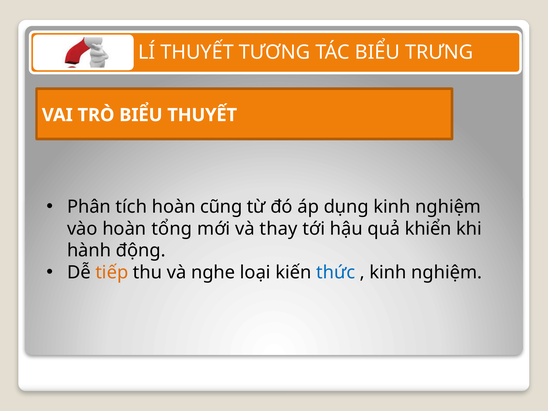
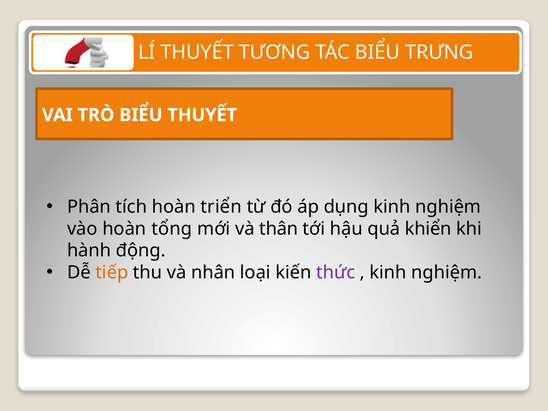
cũng: cũng -> triển
thay: thay -> thân
nghe: nghe -> nhân
thức colour: blue -> purple
